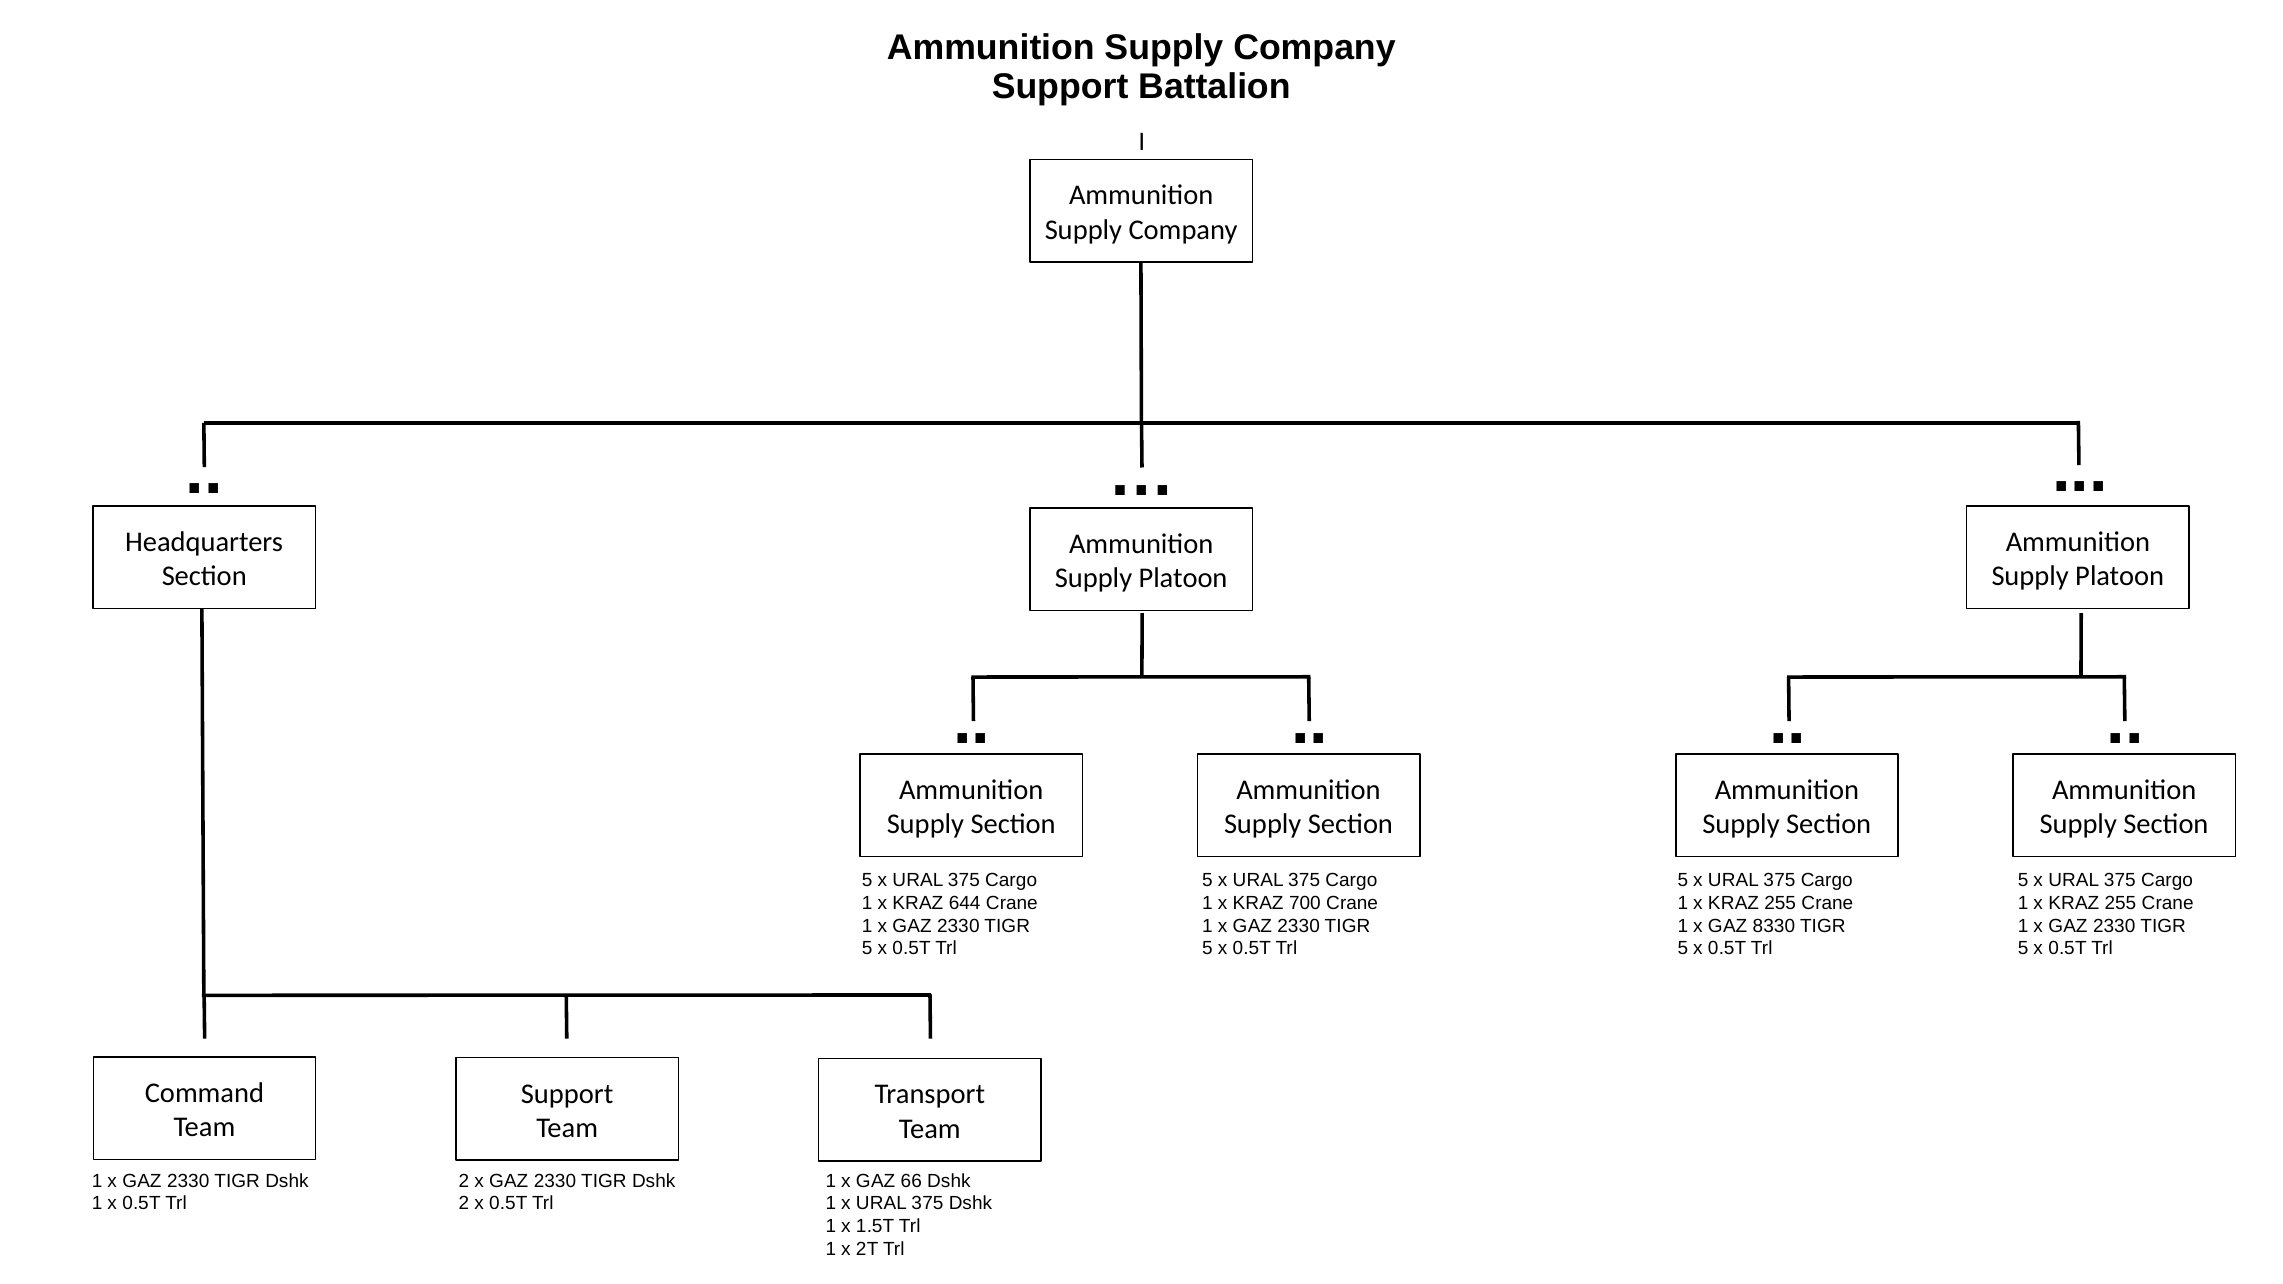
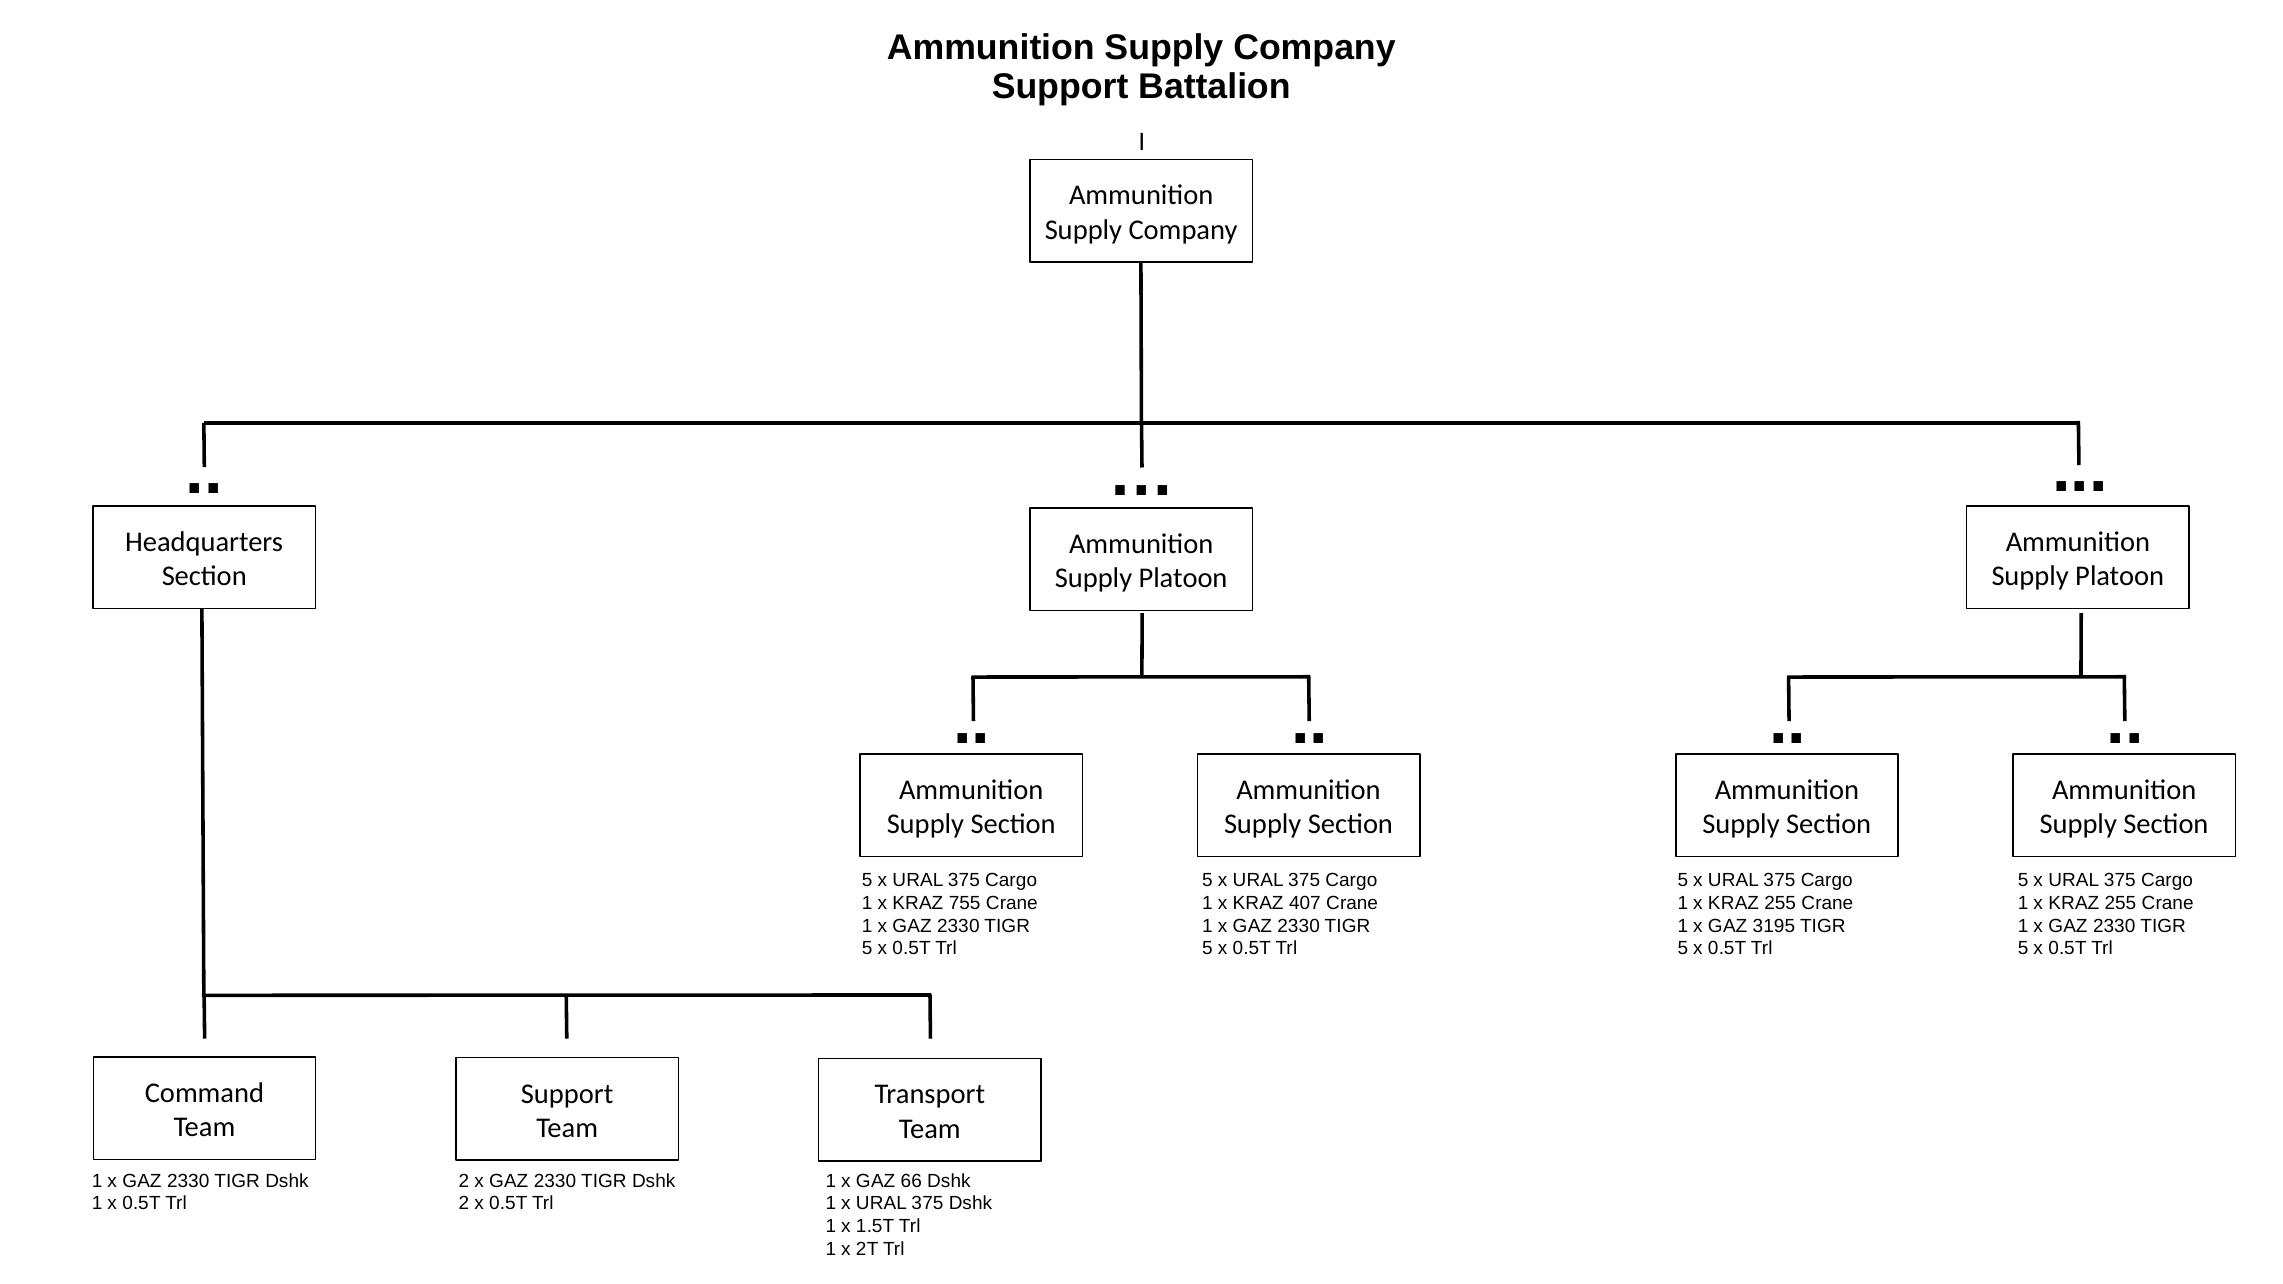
644: 644 -> 755
700: 700 -> 407
8330: 8330 -> 3195
